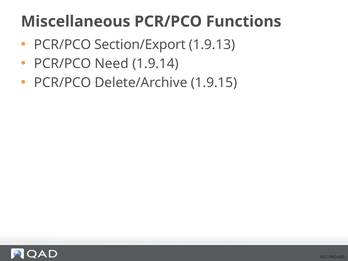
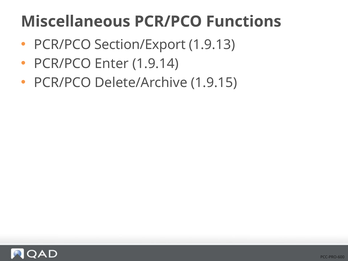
Need: Need -> Enter
